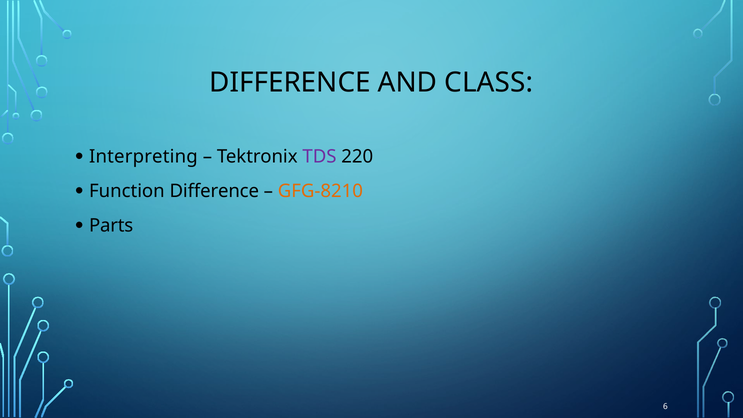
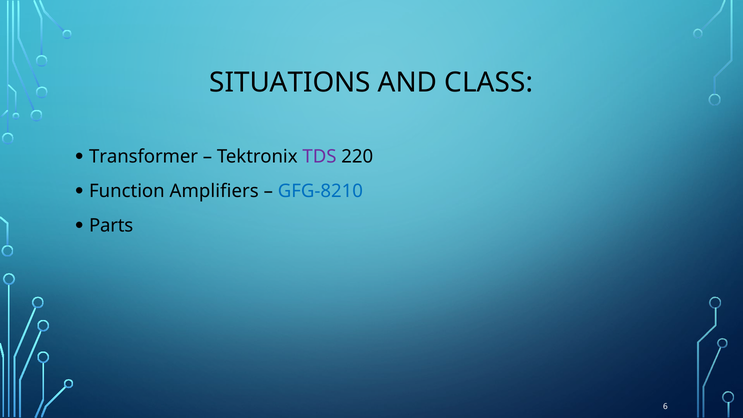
DIFFERENCE at (290, 83): DIFFERENCE -> SITUATIONS
Interpreting: Interpreting -> Transformer
Function Difference: Difference -> Amplifiers
GFG-8210 colour: orange -> blue
